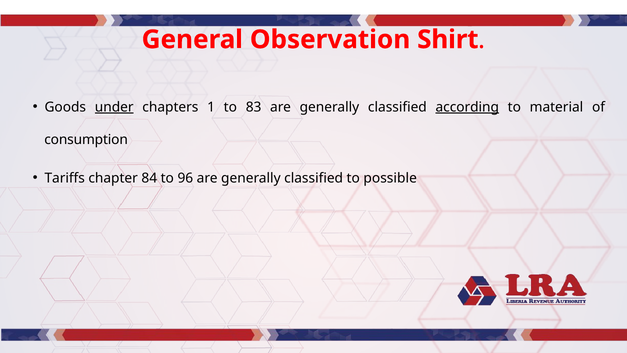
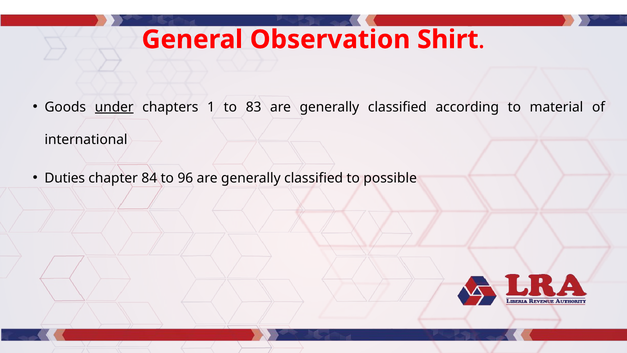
according underline: present -> none
consumption: consumption -> international
Tariffs: Tariffs -> Duties
